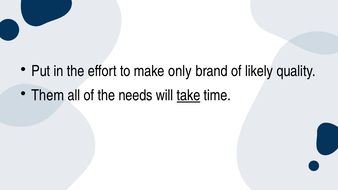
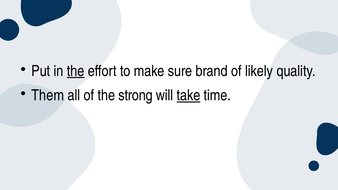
the at (76, 71) underline: none -> present
only: only -> sure
needs: needs -> strong
